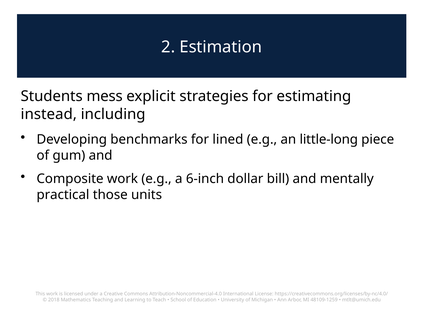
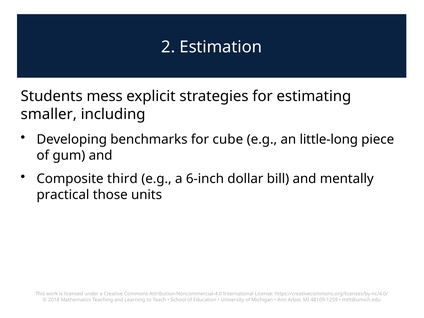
instead: instead -> smaller
lined: lined -> cube
Composite work: work -> third
